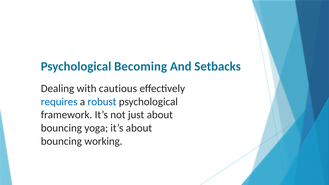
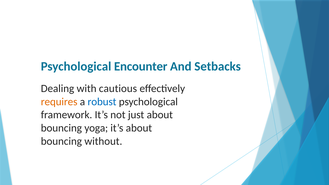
Becoming: Becoming -> Encounter
requires colour: blue -> orange
working: working -> without
